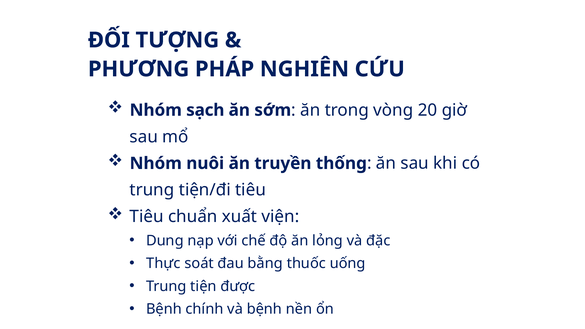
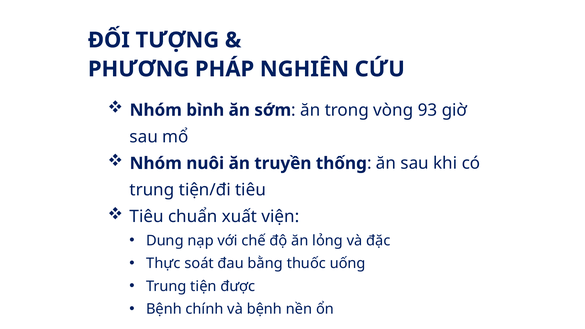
sạch: sạch -> bình
20: 20 -> 93
